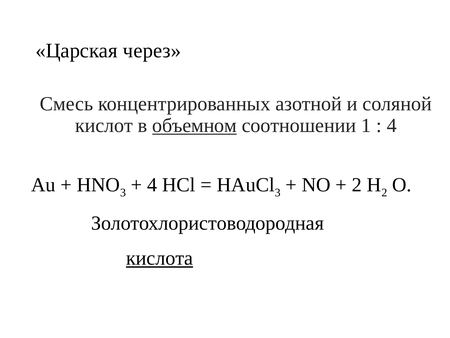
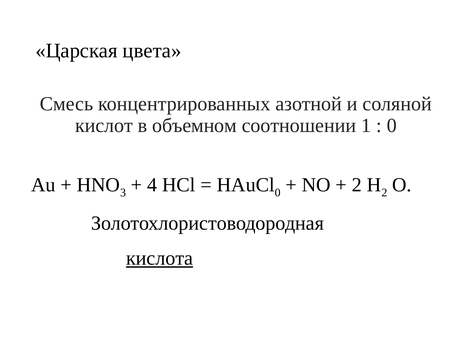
через: через -> цвета
объемном underline: present -> none
4 at (392, 125): 4 -> 0
3 at (278, 193): 3 -> 0
